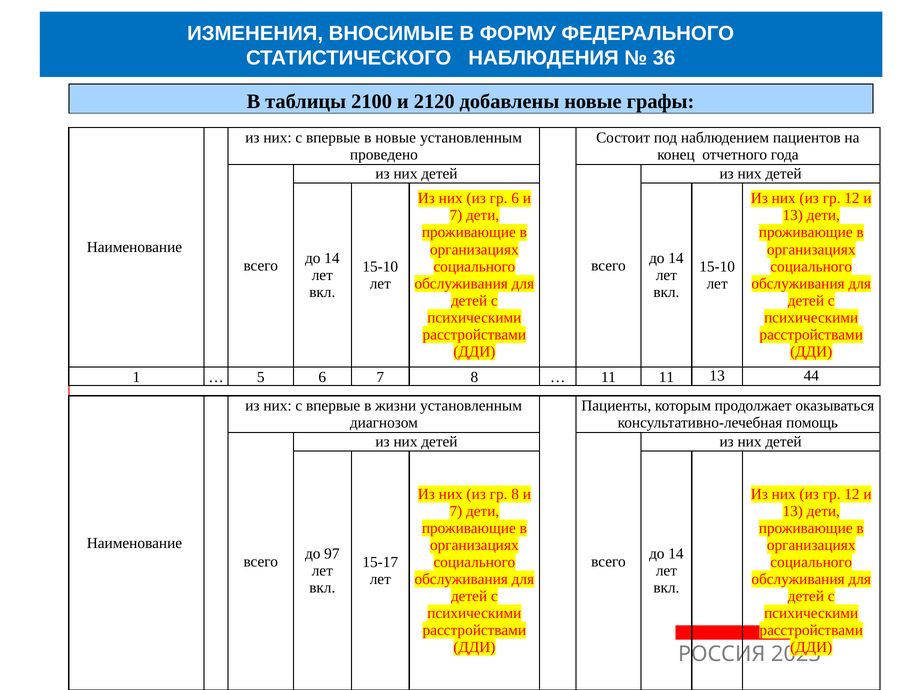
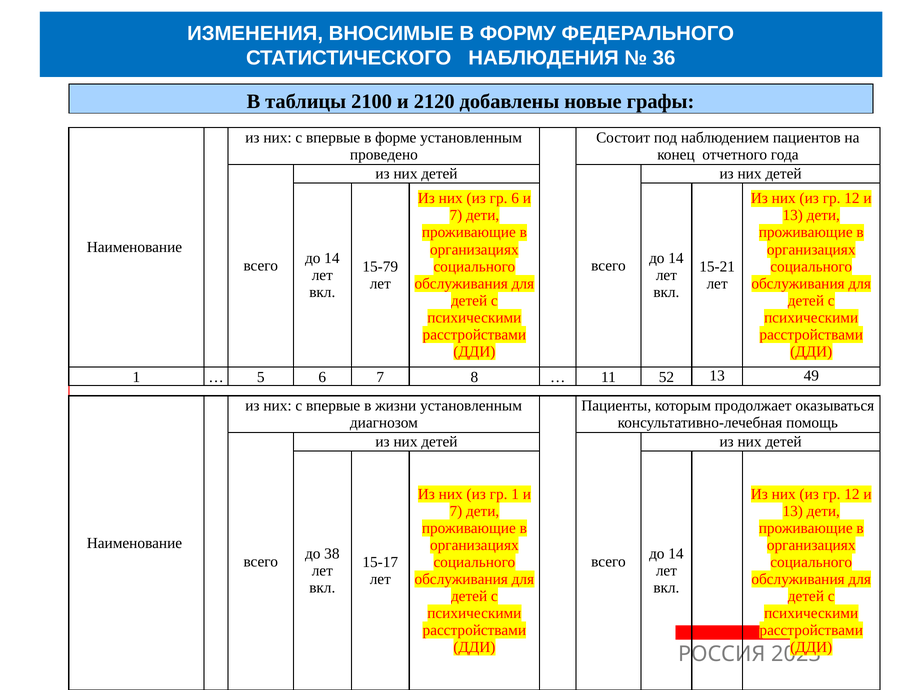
в новые: новые -> форме
15-10 at (380, 266): 15-10 -> 15-79
15-10 at (717, 266): 15-10 -> 15-21
11 11: 11 -> 52
44: 44 -> 49
гр 8: 8 -> 1
97: 97 -> 38
